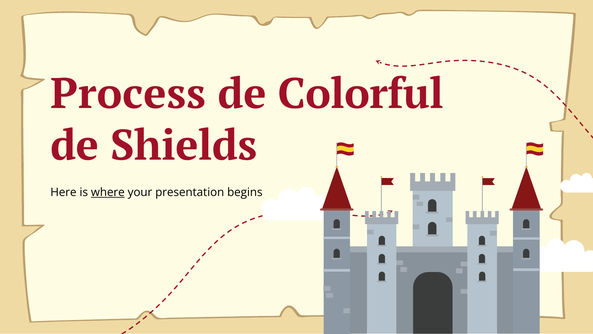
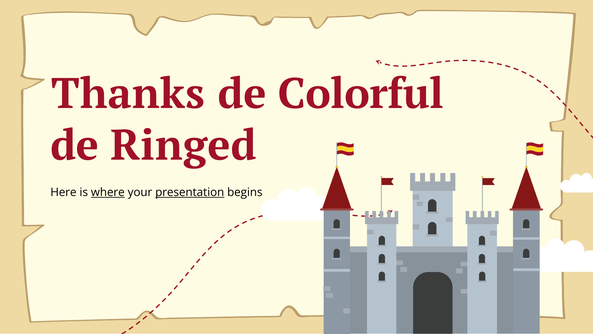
Process: Process -> Thanks
Shields: Shields -> Ringed
presentation underline: none -> present
